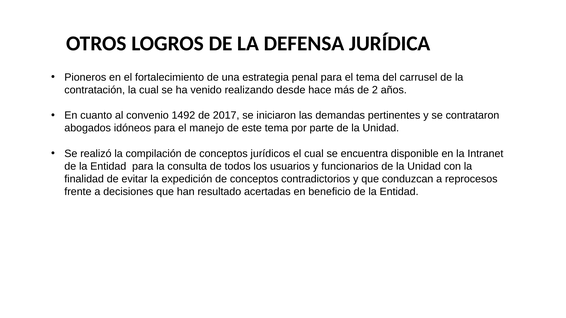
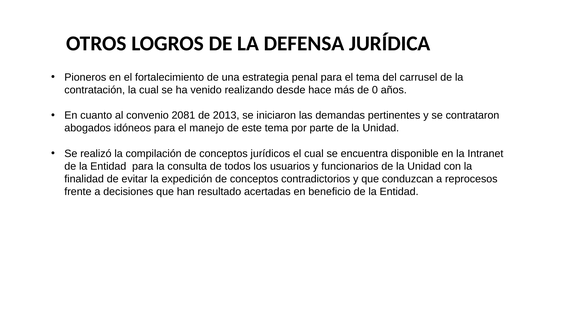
2: 2 -> 0
1492: 1492 -> 2081
2017: 2017 -> 2013
